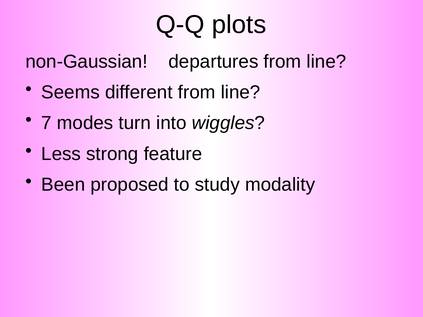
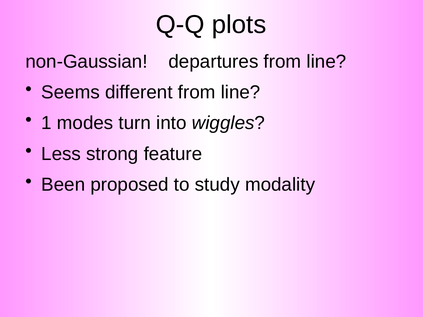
7: 7 -> 1
